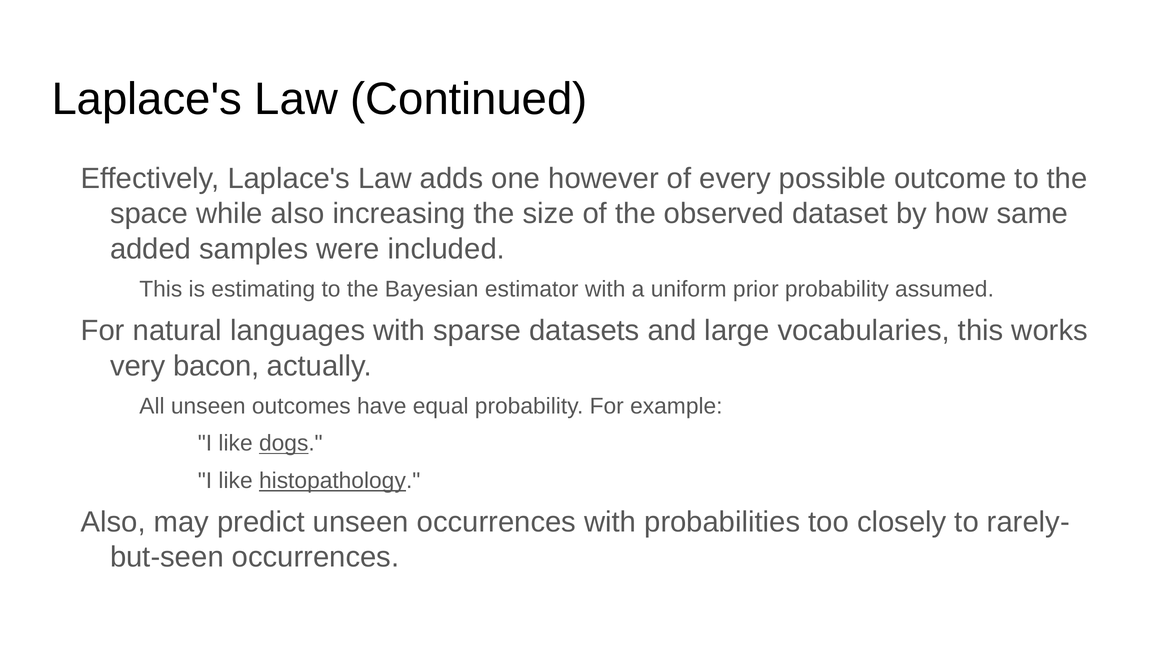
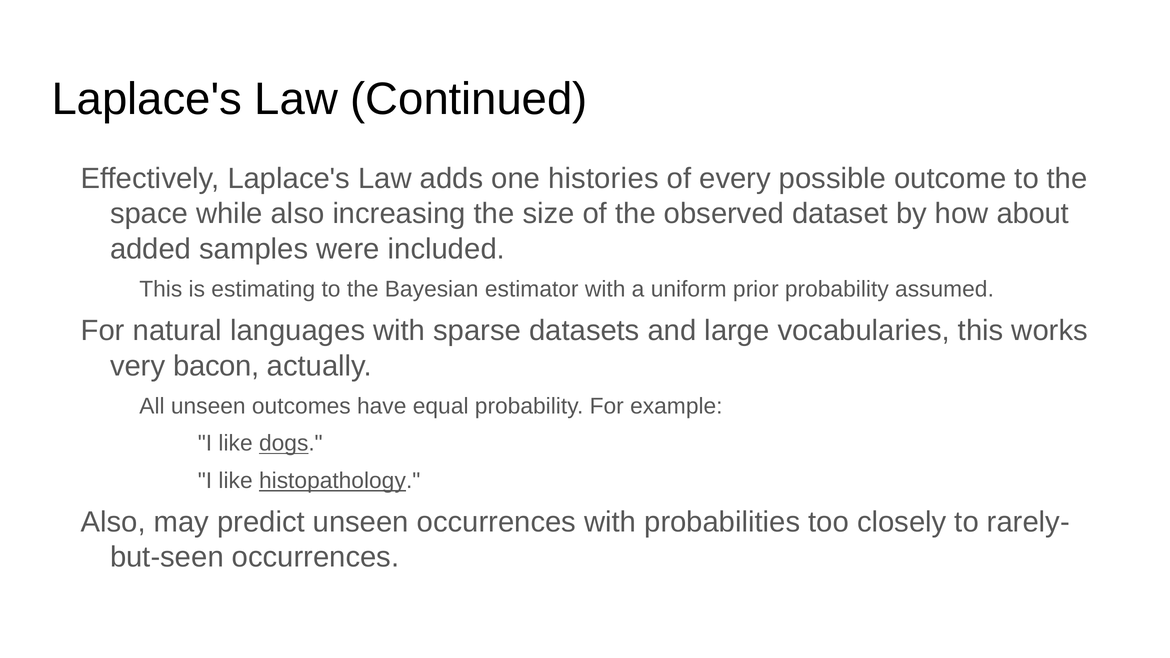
however: however -> histories
same: same -> about
